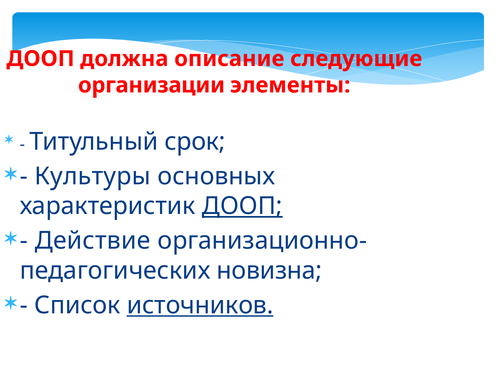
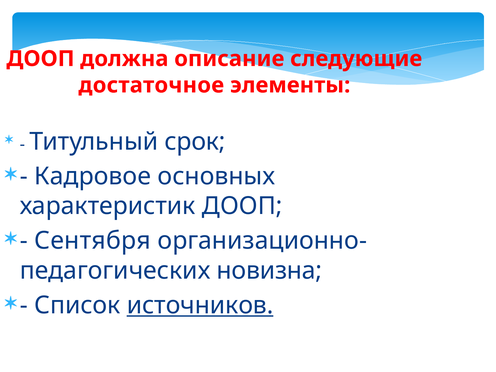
организации: организации -> достаточное
Культуры: Культуры -> Кадровое
ДООП at (242, 206) underline: present -> none
Действие: Действие -> Сентября
